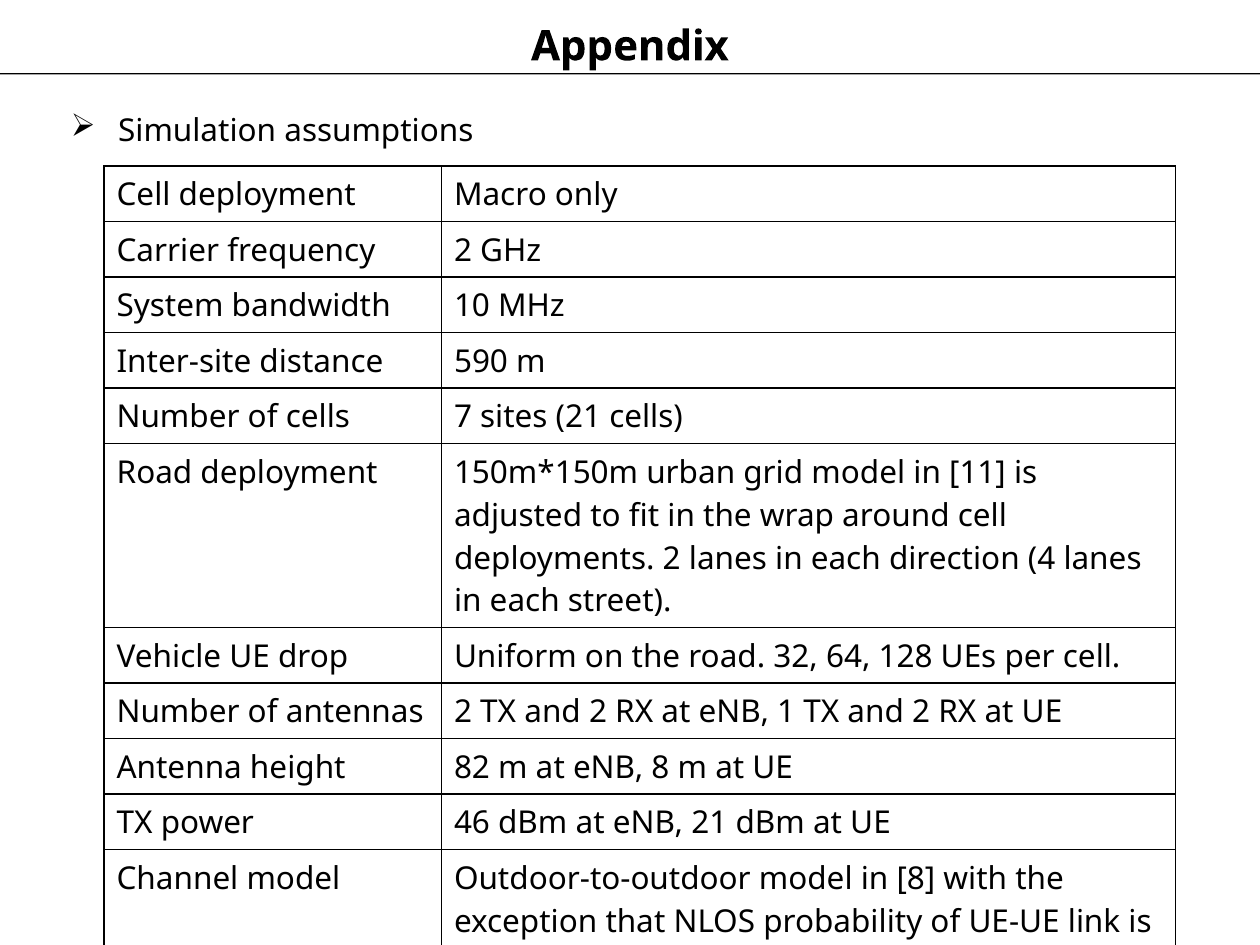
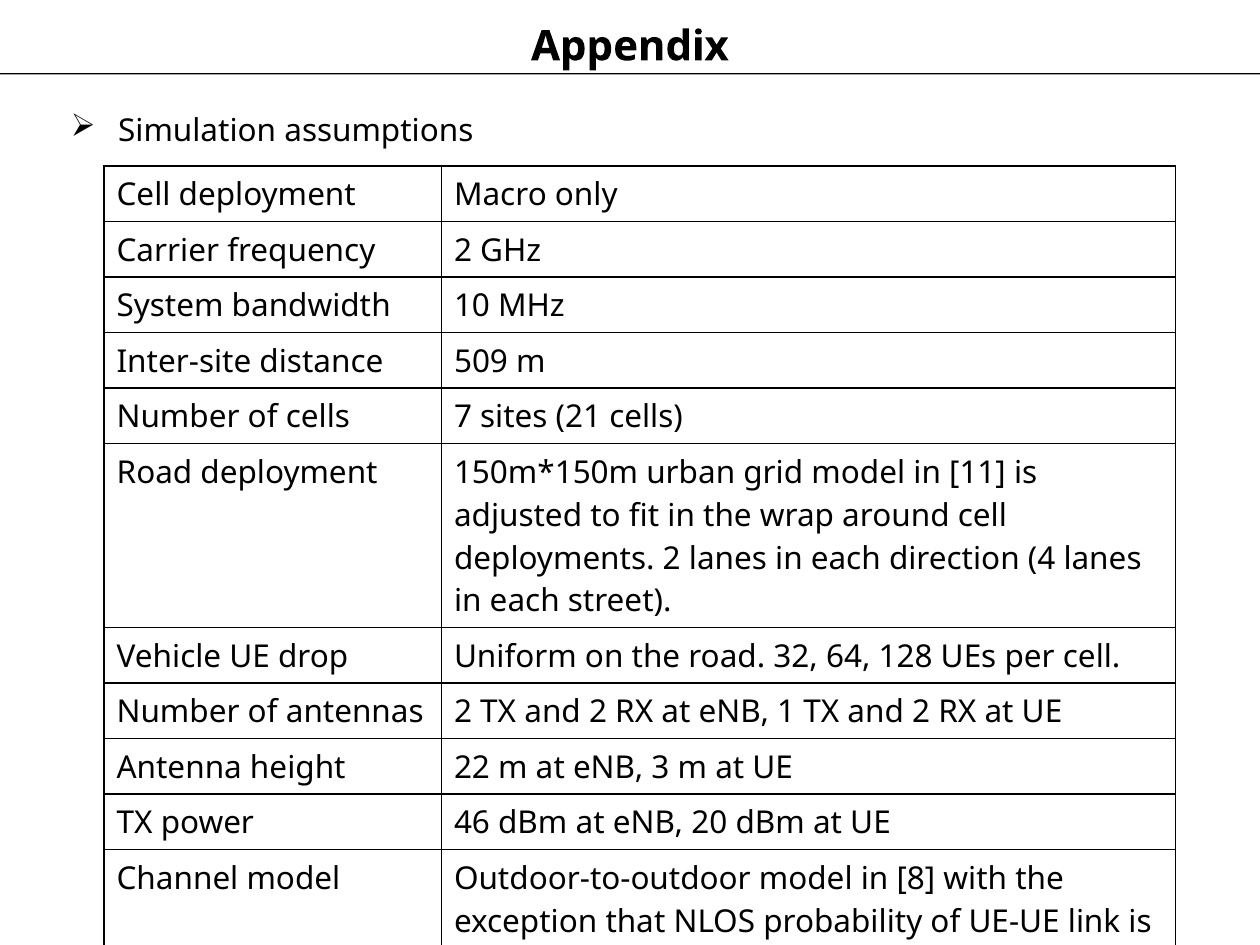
590: 590 -> 509
82: 82 -> 22
eNB 8: 8 -> 3
eNB 21: 21 -> 20
